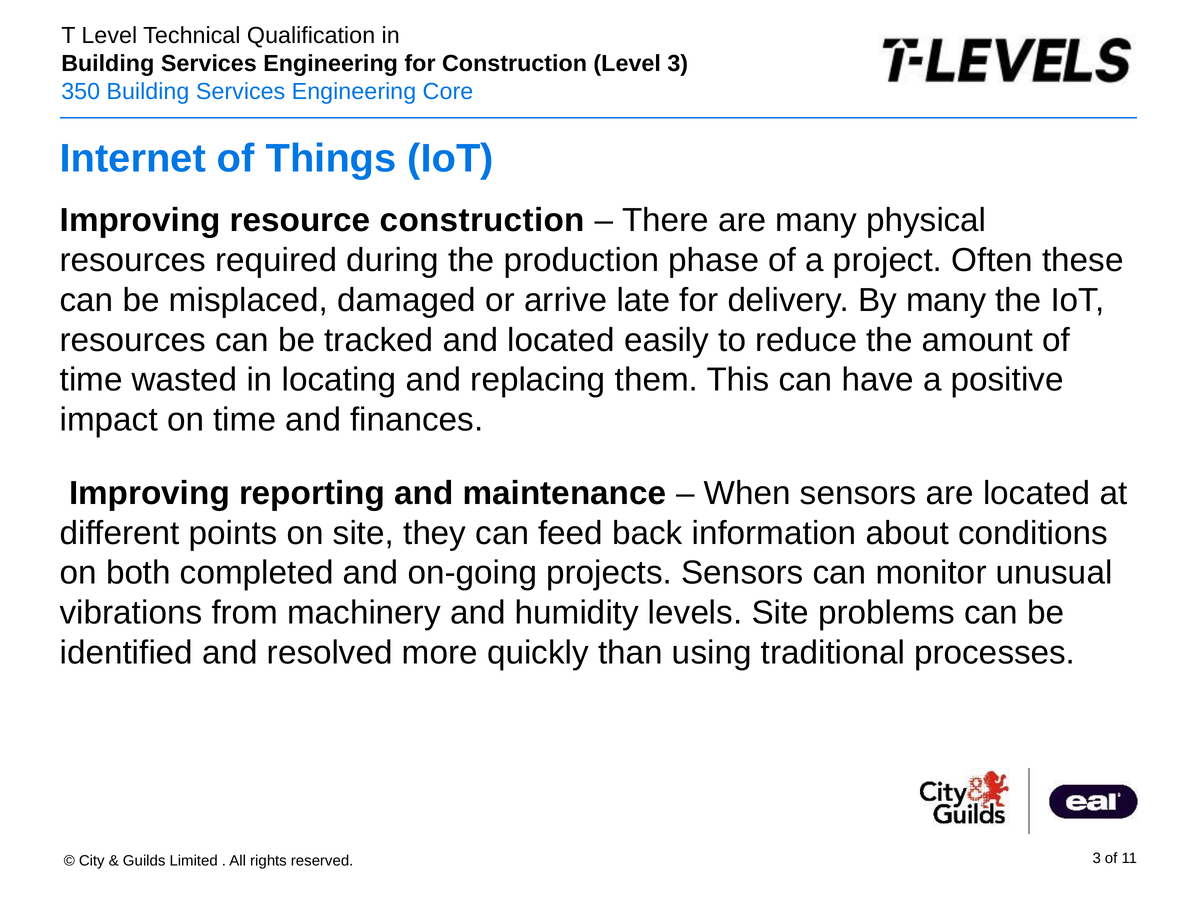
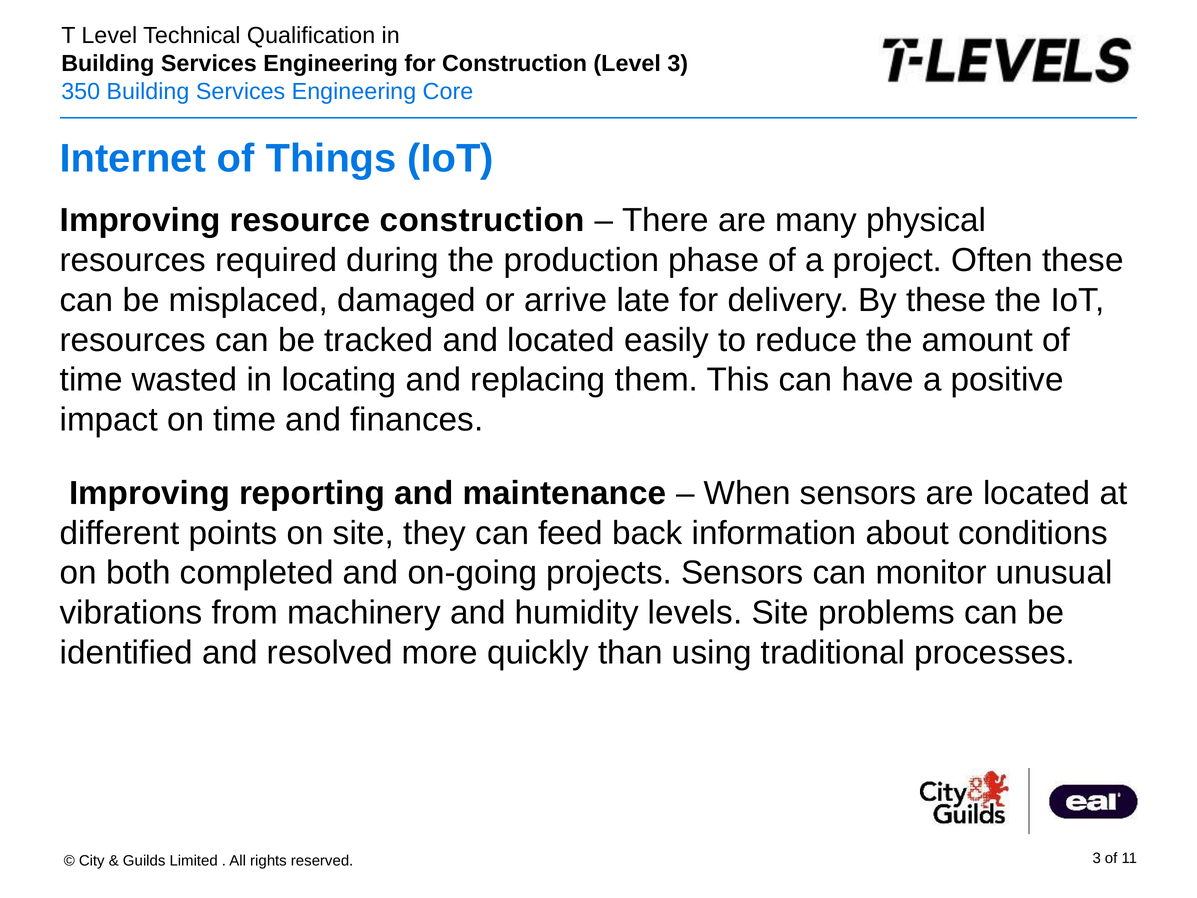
By many: many -> these
